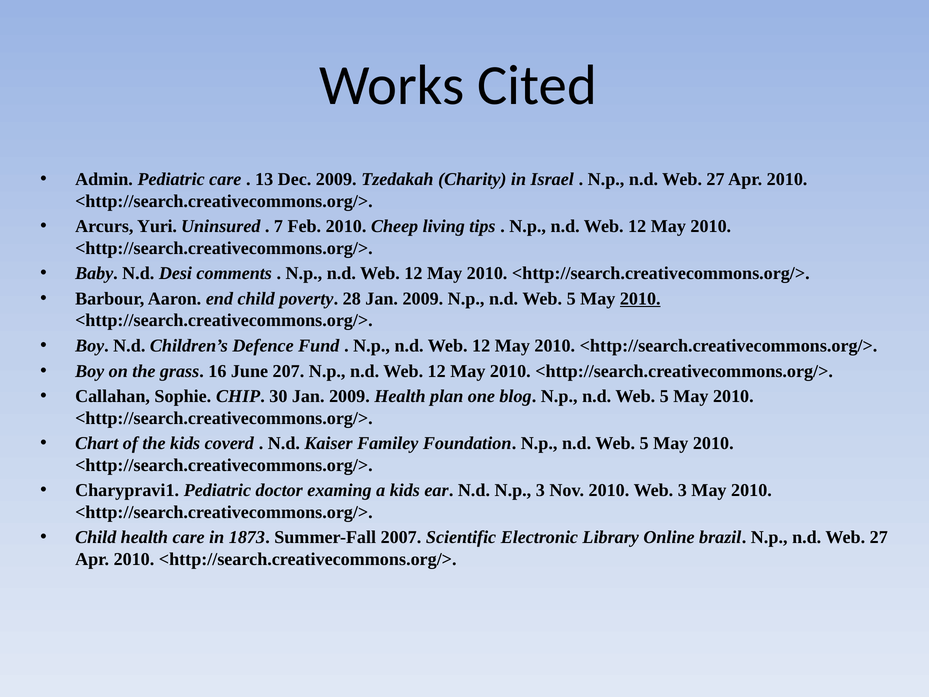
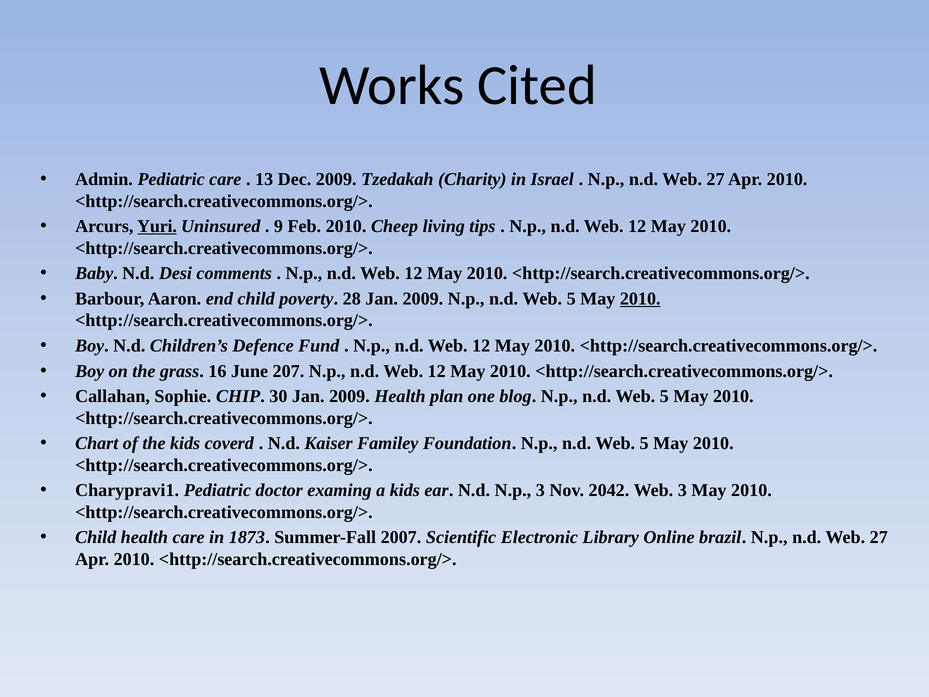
Yuri underline: none -> present
7: 7 -> 9
Nov 2010: 2010 -> 2042
